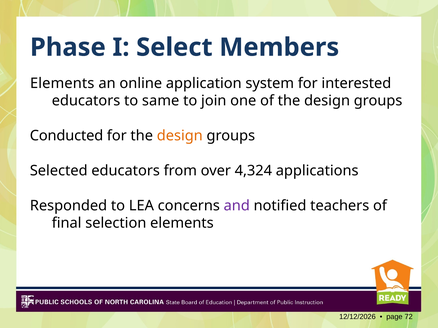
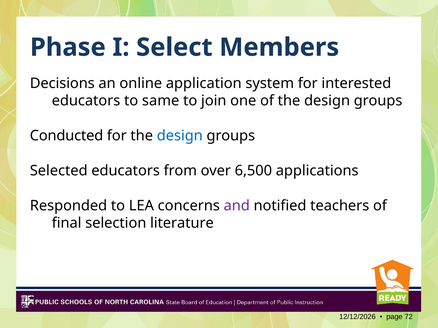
Elements at (62, 83): Elements -> Decisions
design at (180, 136) colour: orange -> blue
4,324: 4,324 -> 6,500
selection elements: elements -> literature
